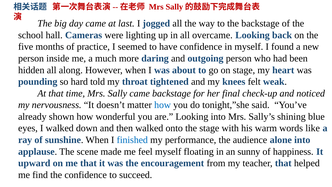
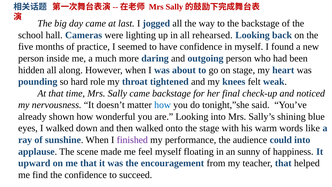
overcame: overcame -> rehearsed
told: told -> role
finished colour: blue -> purple
alone: alone -> could
